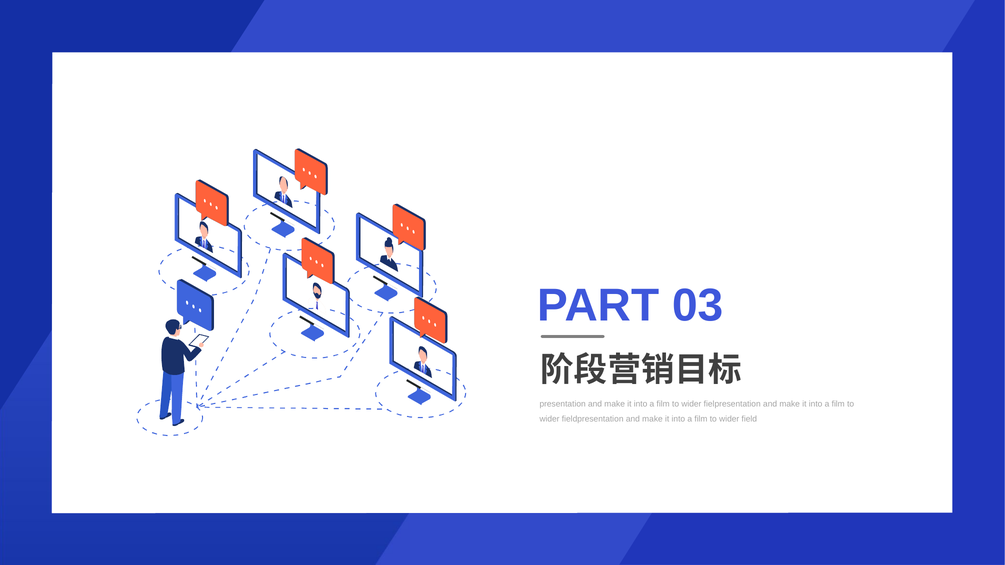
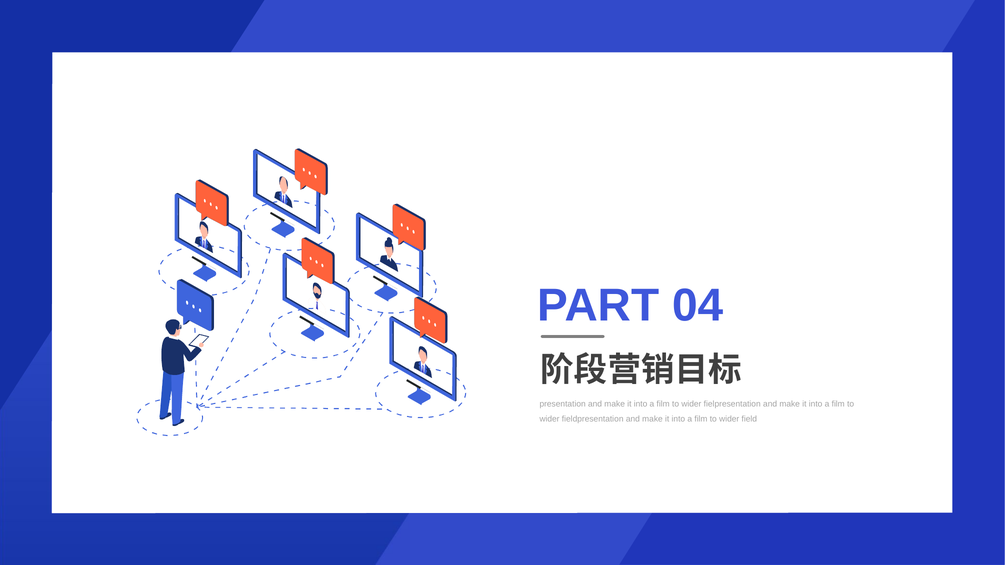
03: 03 -> 04
